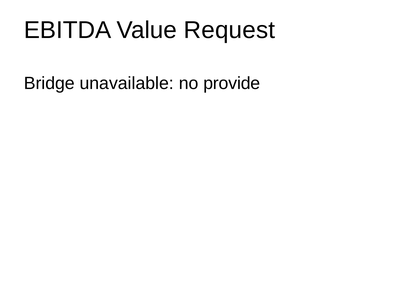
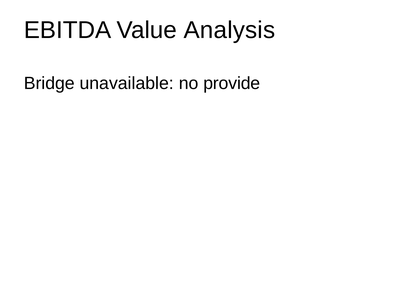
Request: Request -> Analysis
